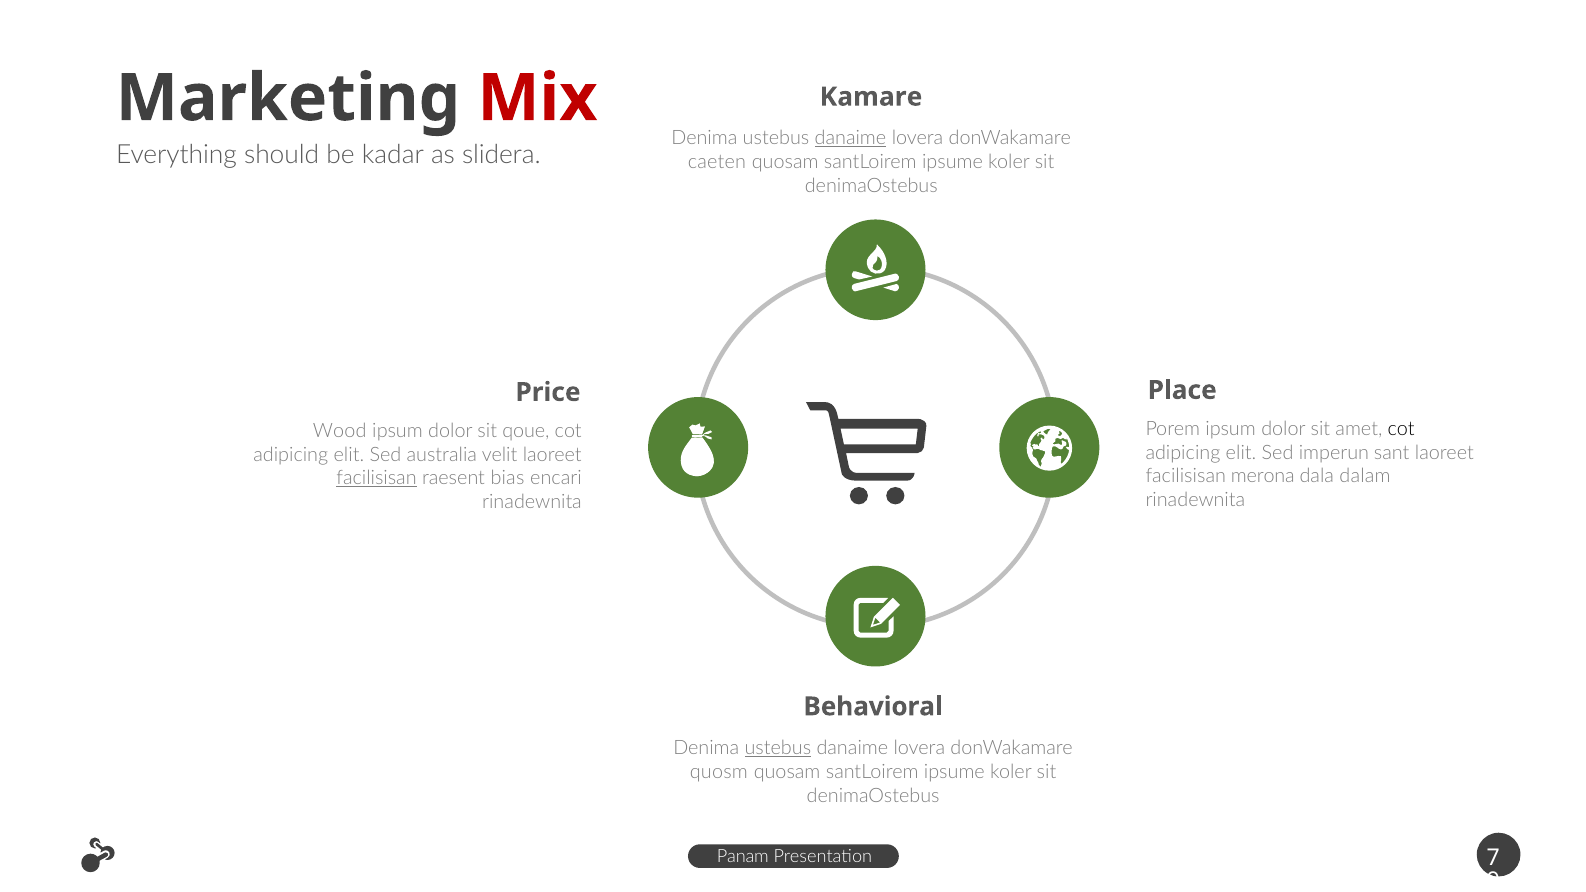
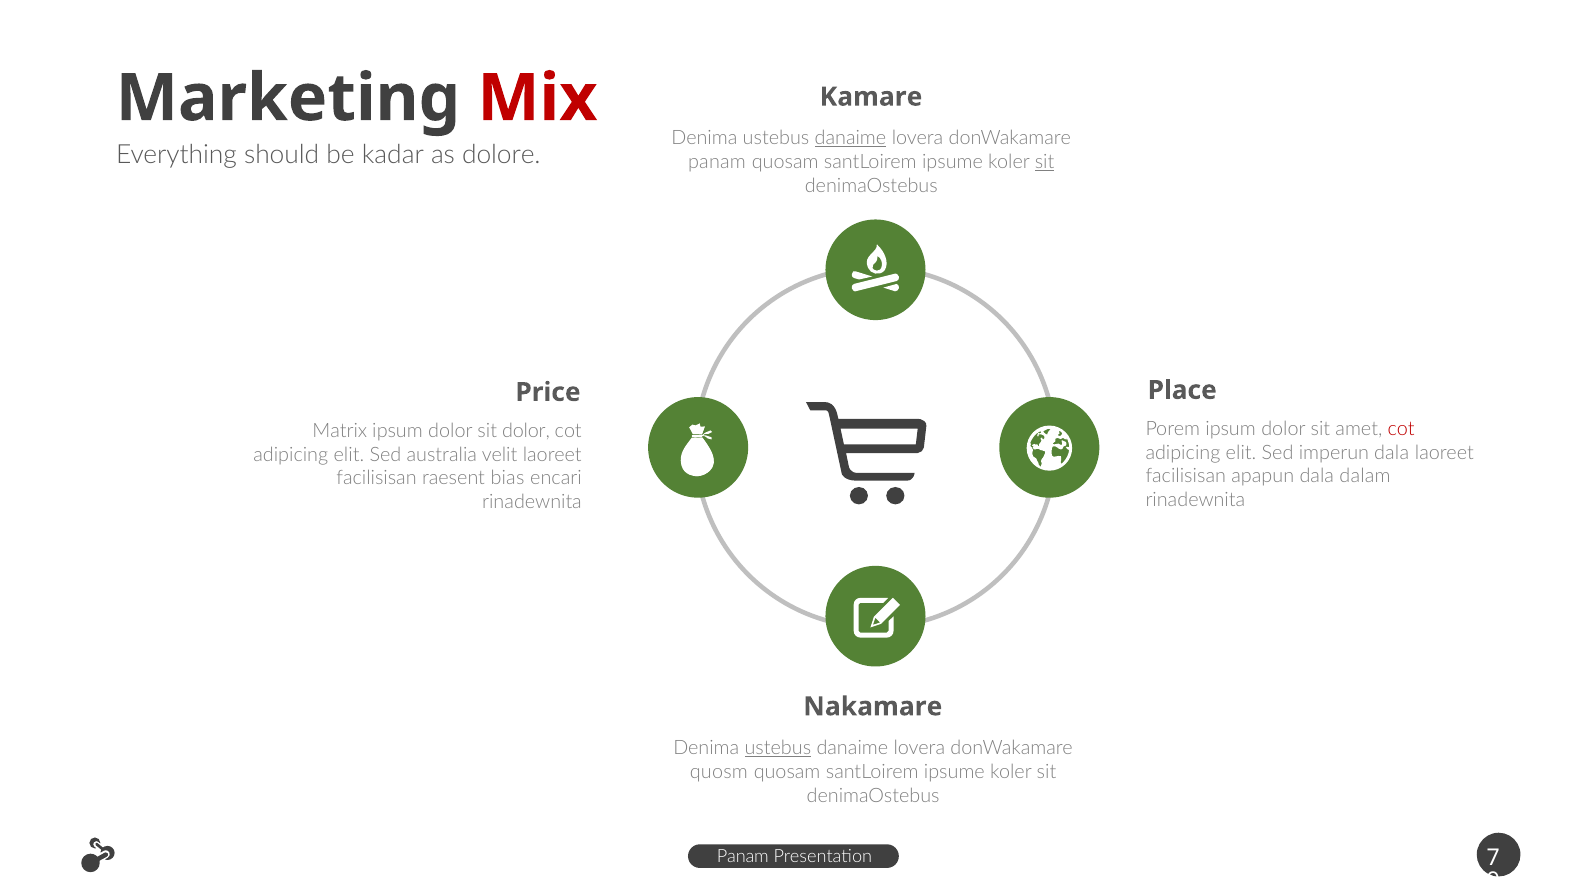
slidera: slidera -> dolore
caeten at (717, 162): caeten -> panam
sit at (1045, 162) underline: none -> present
cot at (1401, 429) colour: black -> red
Wood: Wood -> Matrix
sit qoue: qoue -> dolor
imperun sant: sant -> dala
merona: merona -> apapun
facilisisan at (376, 478) underline: present -> none
Behavioral: Behavioral -> Nakamare
